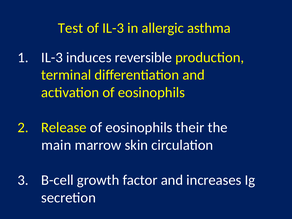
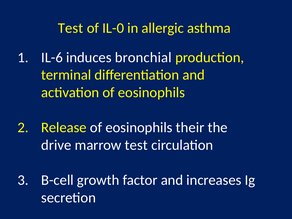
of IL-3: IL-3 -> IL-0
IL-3 at (52, 57): IL-3 -> IL-6
reversible: reversible -> bronchial
main: main -> drive
marrow skin: skin -> test
